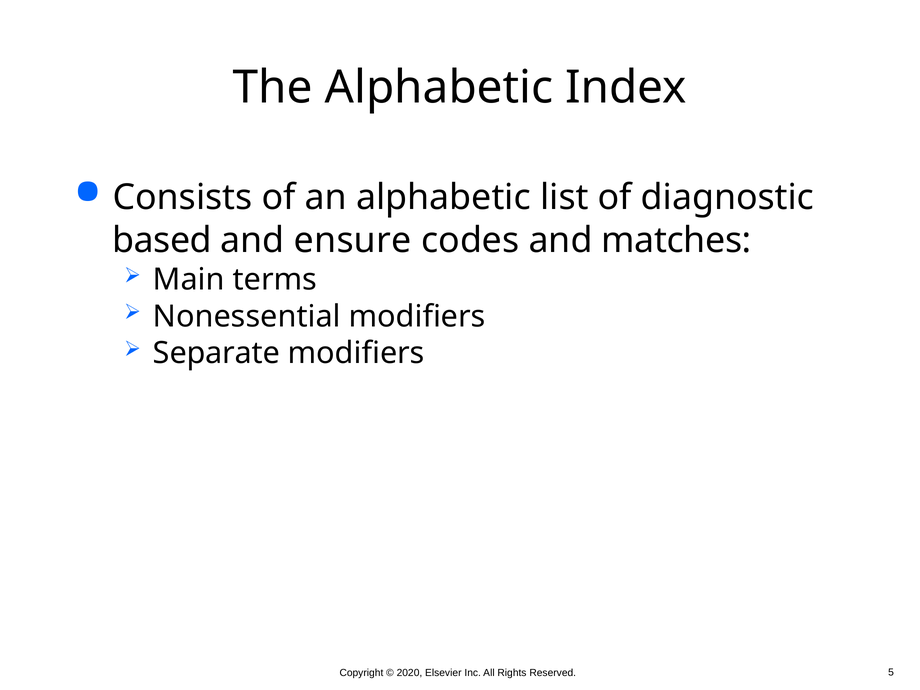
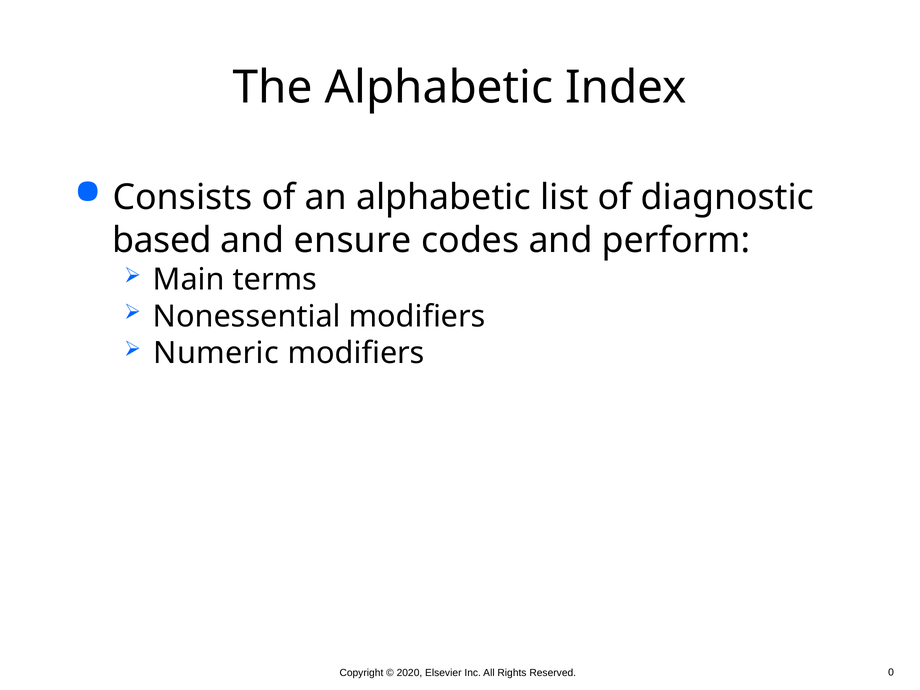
matches: matches -> perform
Separate: Separate -> Numeric
5: 5 -> 0
